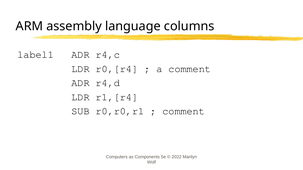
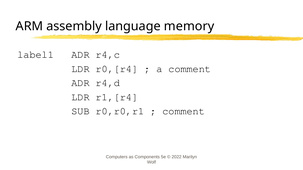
columns: columns -> memory
